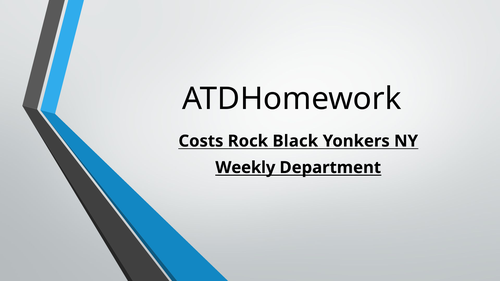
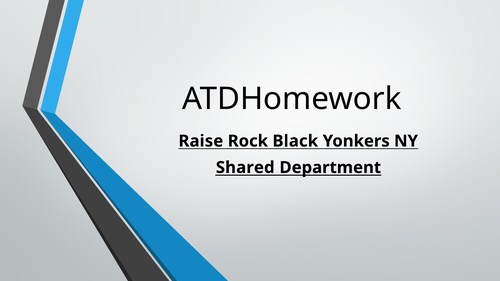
Costs: Costs -> Raise
Weekly: Weekly -> Shared
